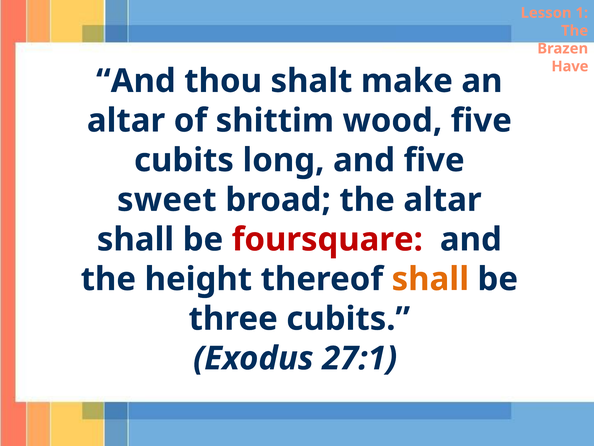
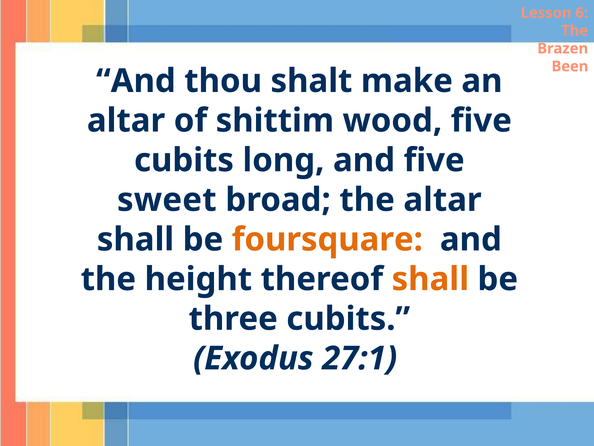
1: 1 -> 6
Have: Have -> Been
foursquare colour: red -> orange
